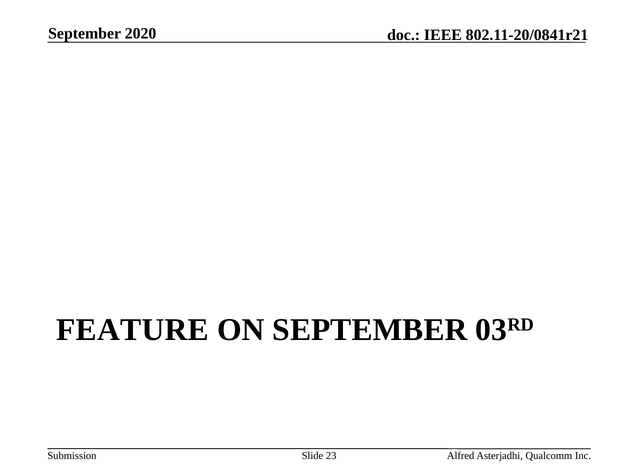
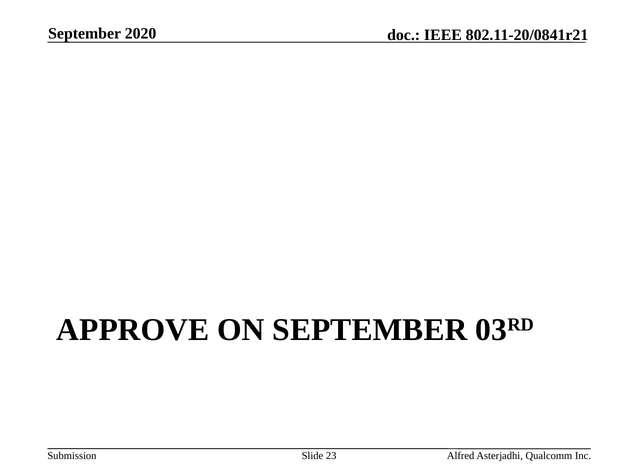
FEATURE: FEATURE -> APPROVE
